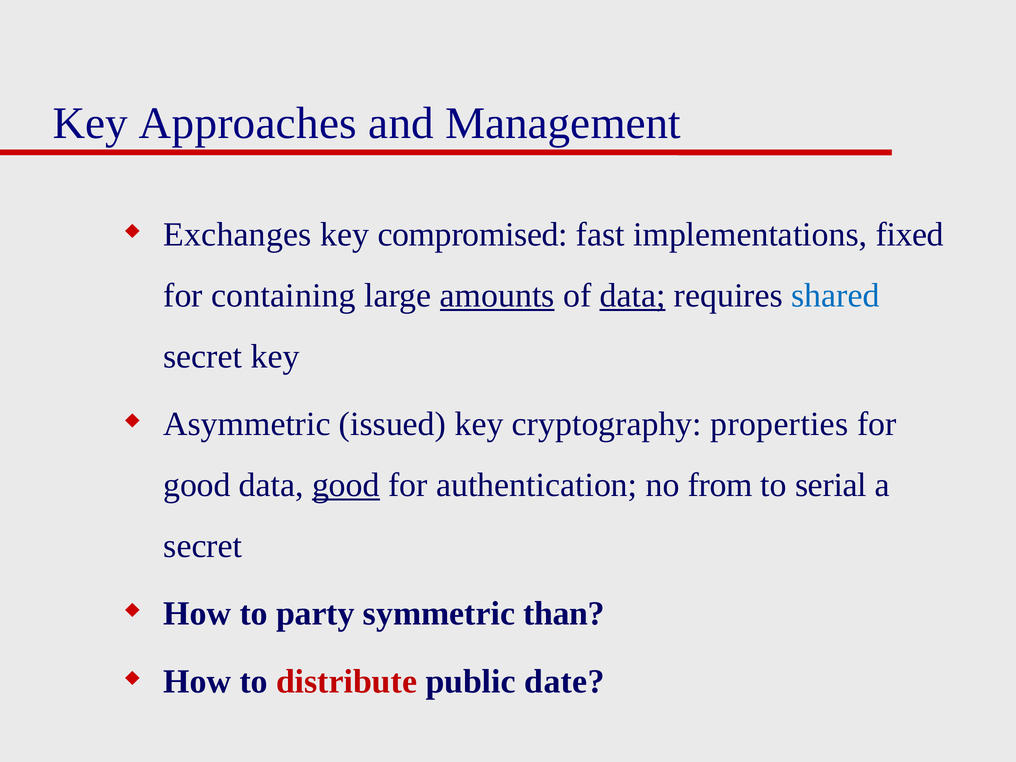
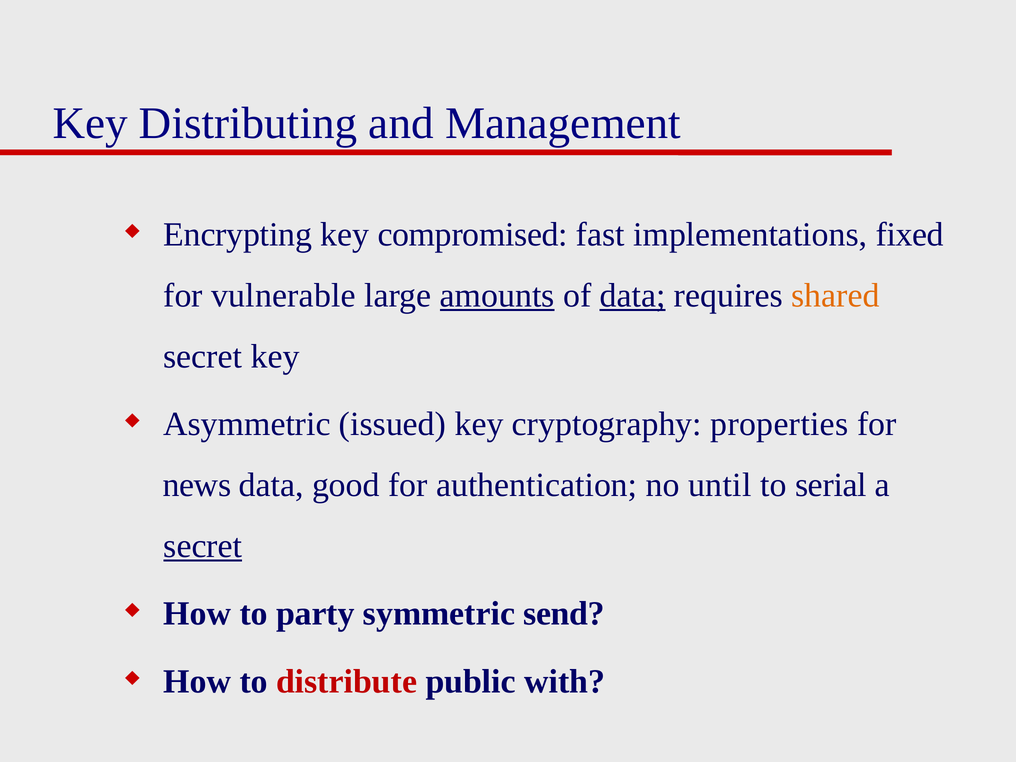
Approaches: Approaches -> Distributing
Exchanges: Exchanges -> Encrypting
containing: containing -> vulnerable
shared colour: blue -> orange
good at (197, 485): good -> news
good at (346, 485) underline: present -> none
from: from -> until
secret at (203, 546) underline: none -> present
than: than -> send
date: date -> with
